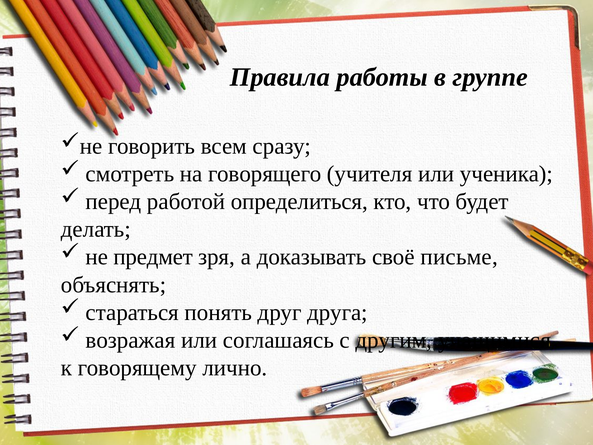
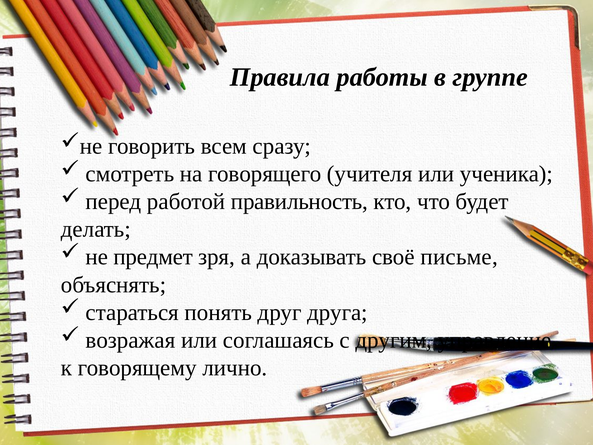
определиться: определиться -> правильность
учащимися: учащимися -> управление
